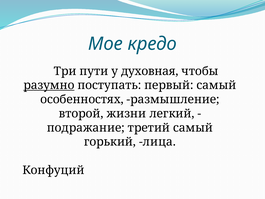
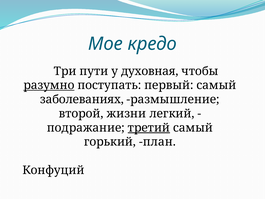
особенностях: особенностях -> заболеваниях
третий underline: none -> present
лица: лица -> план
